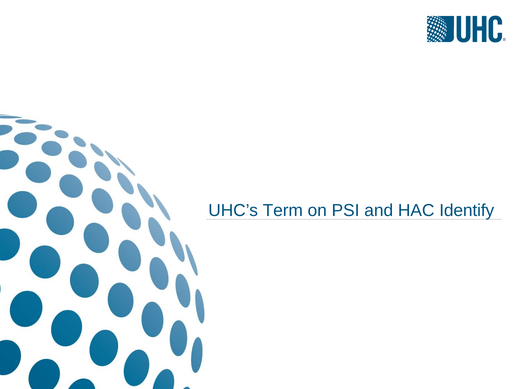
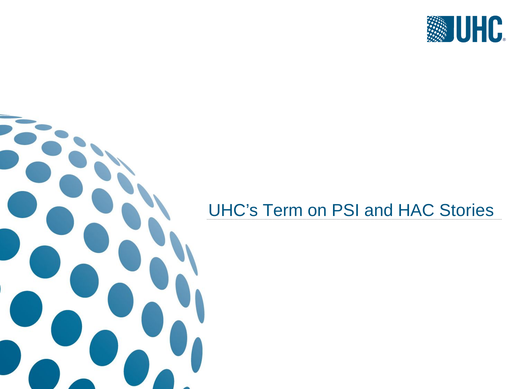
Identify: Identify -> Stories
